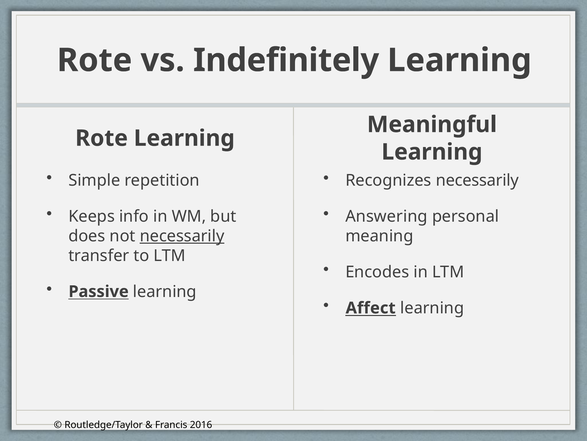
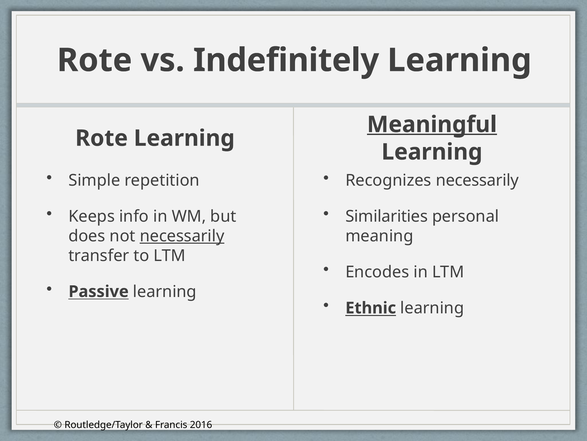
Meaningful underline: none -> present
Answering: Answering -> Similarities
Affect: Affect -> Ethnic
